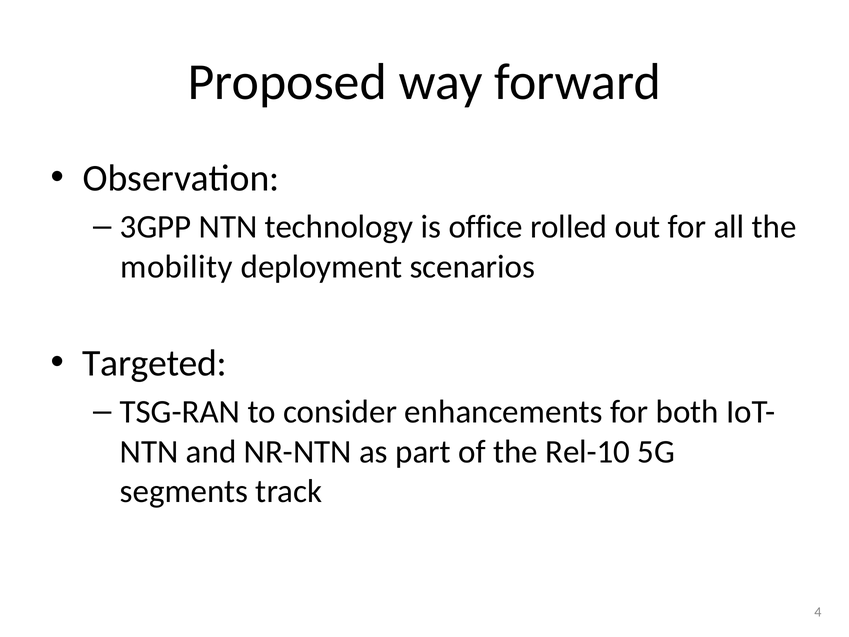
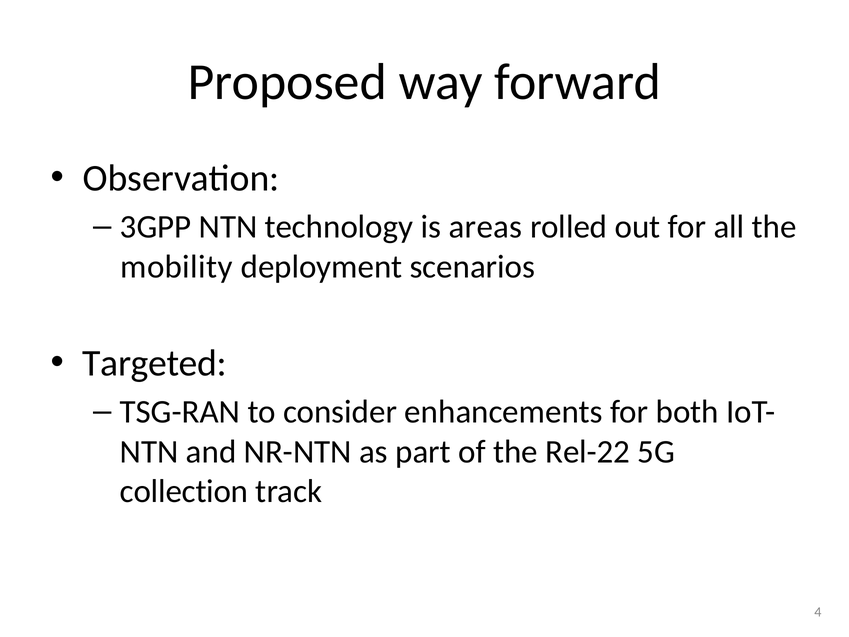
office: office -> areas
Rel-10: Rel-10 -> Rel-22
segments: segments -> collection
